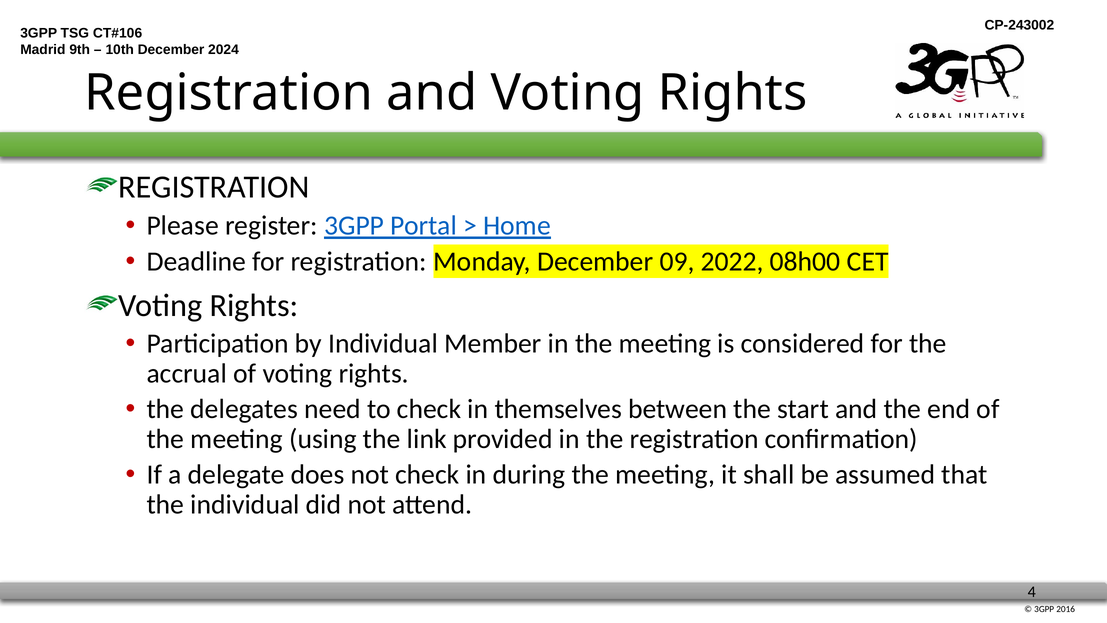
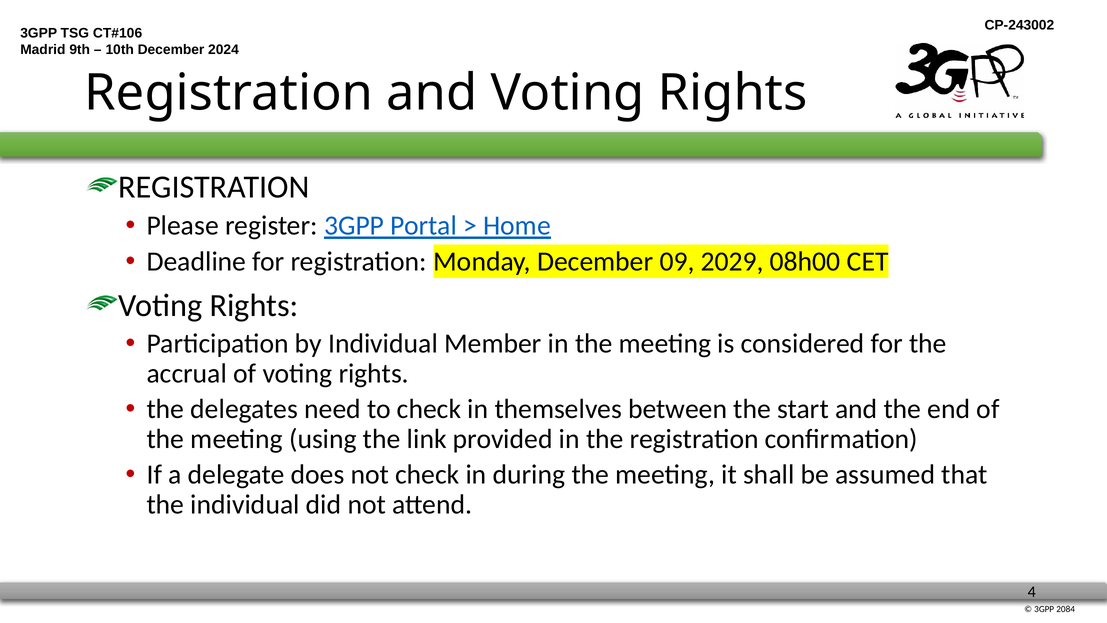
2022: 2022 -> 2029
2016: 2016 -> 2084
